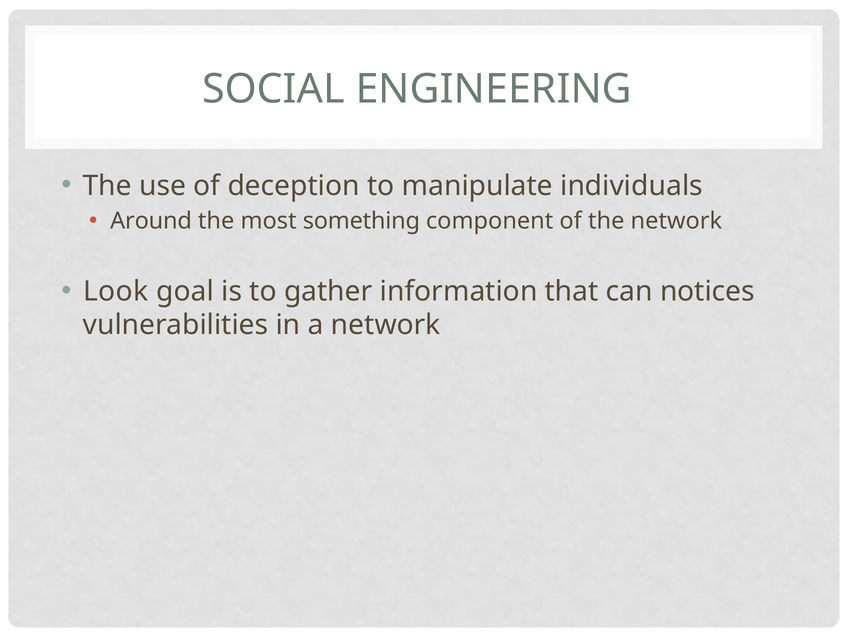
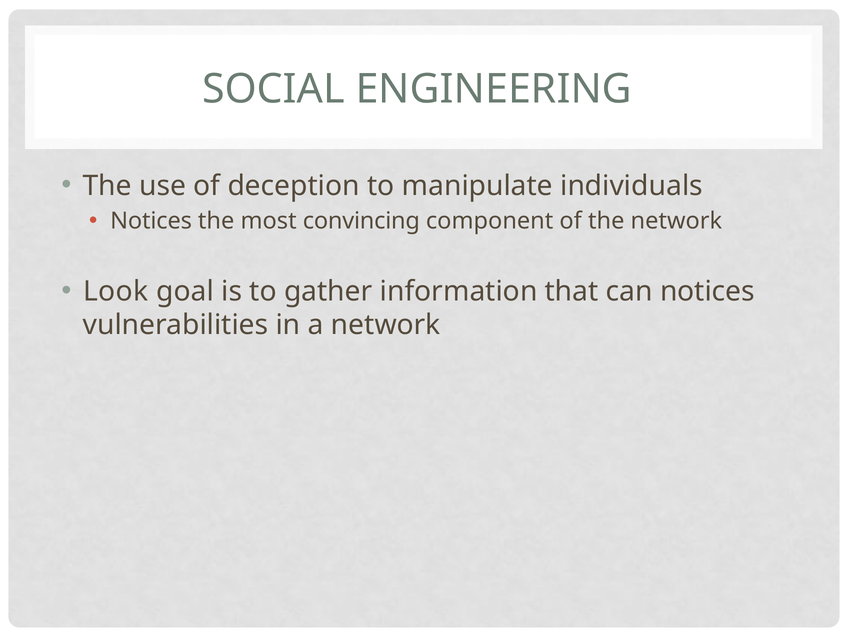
Around at (151, 221): Around -> Notices
something: something -> convincing
